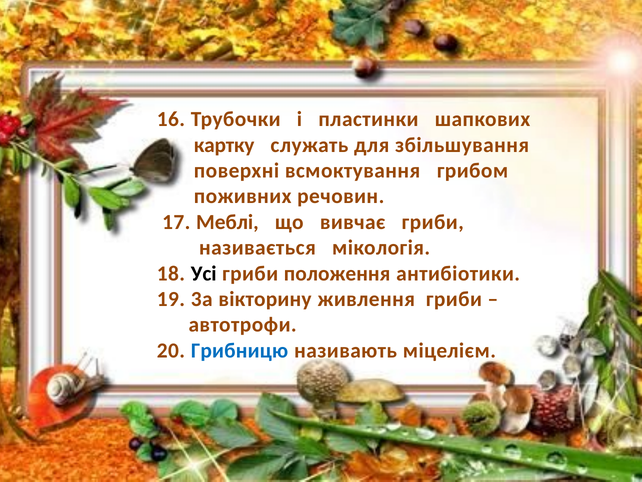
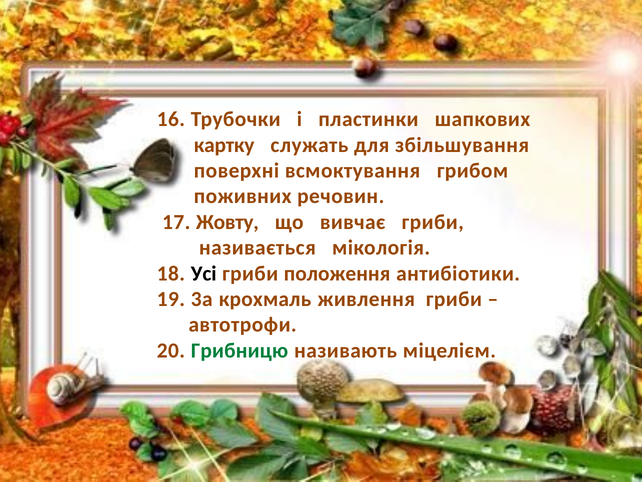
Меблі: Меблі -> Жовту
вікторину: вікторину -> крохмаль
Грибницю colour: blue -> green
